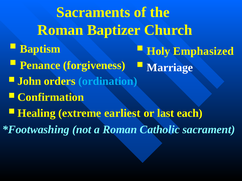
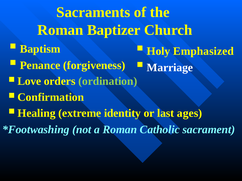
John: John -> Love
ordination colour: light blue -> light green
earliest: earliest -> identity
each: each -> ages
